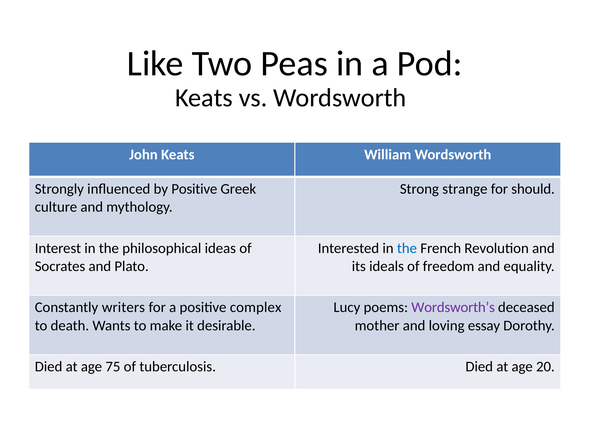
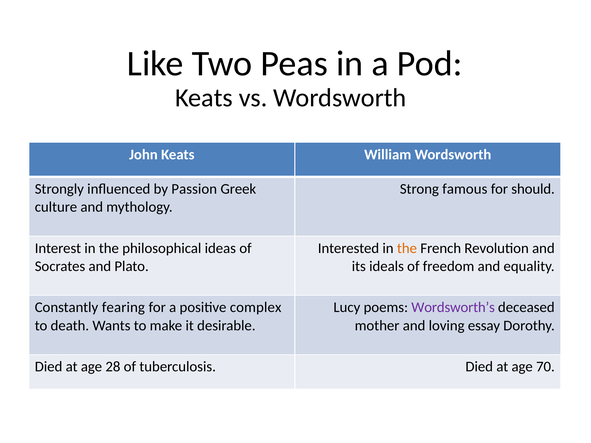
by Positive: Positive -> Passion
strange: strange -> famous
the at (407, 248) colour: blue -> orange
writers: writers -> fearing
75: 75 -> 28
20: 20 -> 70
